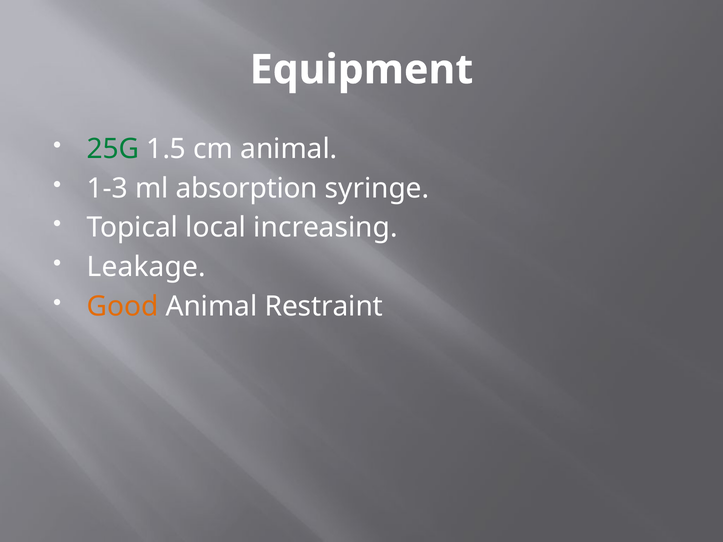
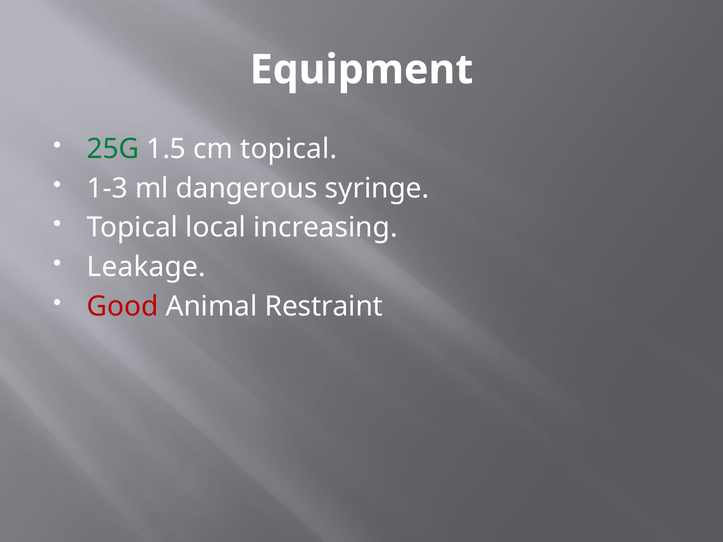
cm animal: animal -> topical
absorption: absorption -> dangerous
Good colour: orange -> red
